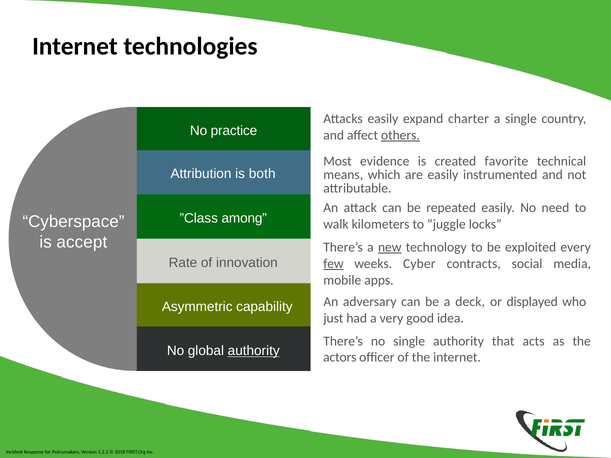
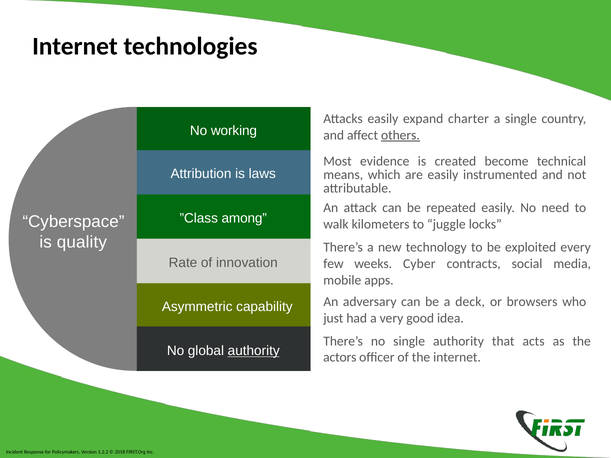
practice: practice -> working
favorite: favorite -> become
both: both -> laws
accept: accept -> quality
new underline: present -> none
few underline: present -> none
displayed: displayed -> browsers
